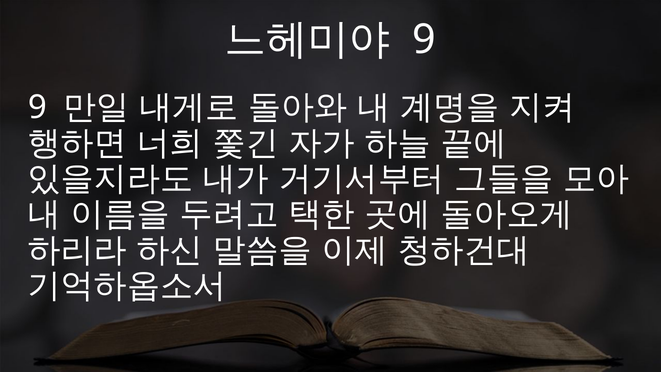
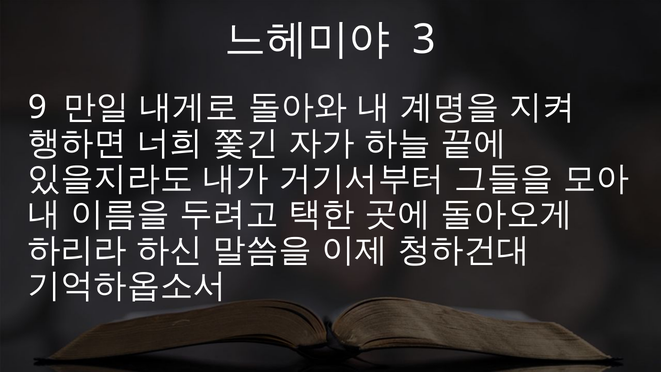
9 at (424, 40): 9 -> 3
